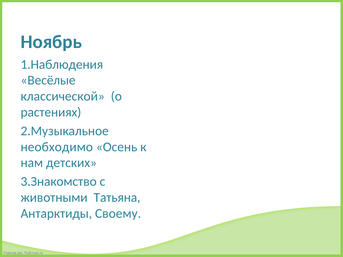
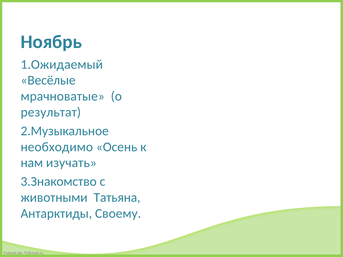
1.Наблюдения: 1.Наблюдения -> 1.Ожидаемый
классической: классической -> мрачноватые
растениях: растениях -> результат
детских: детских -> изучать
